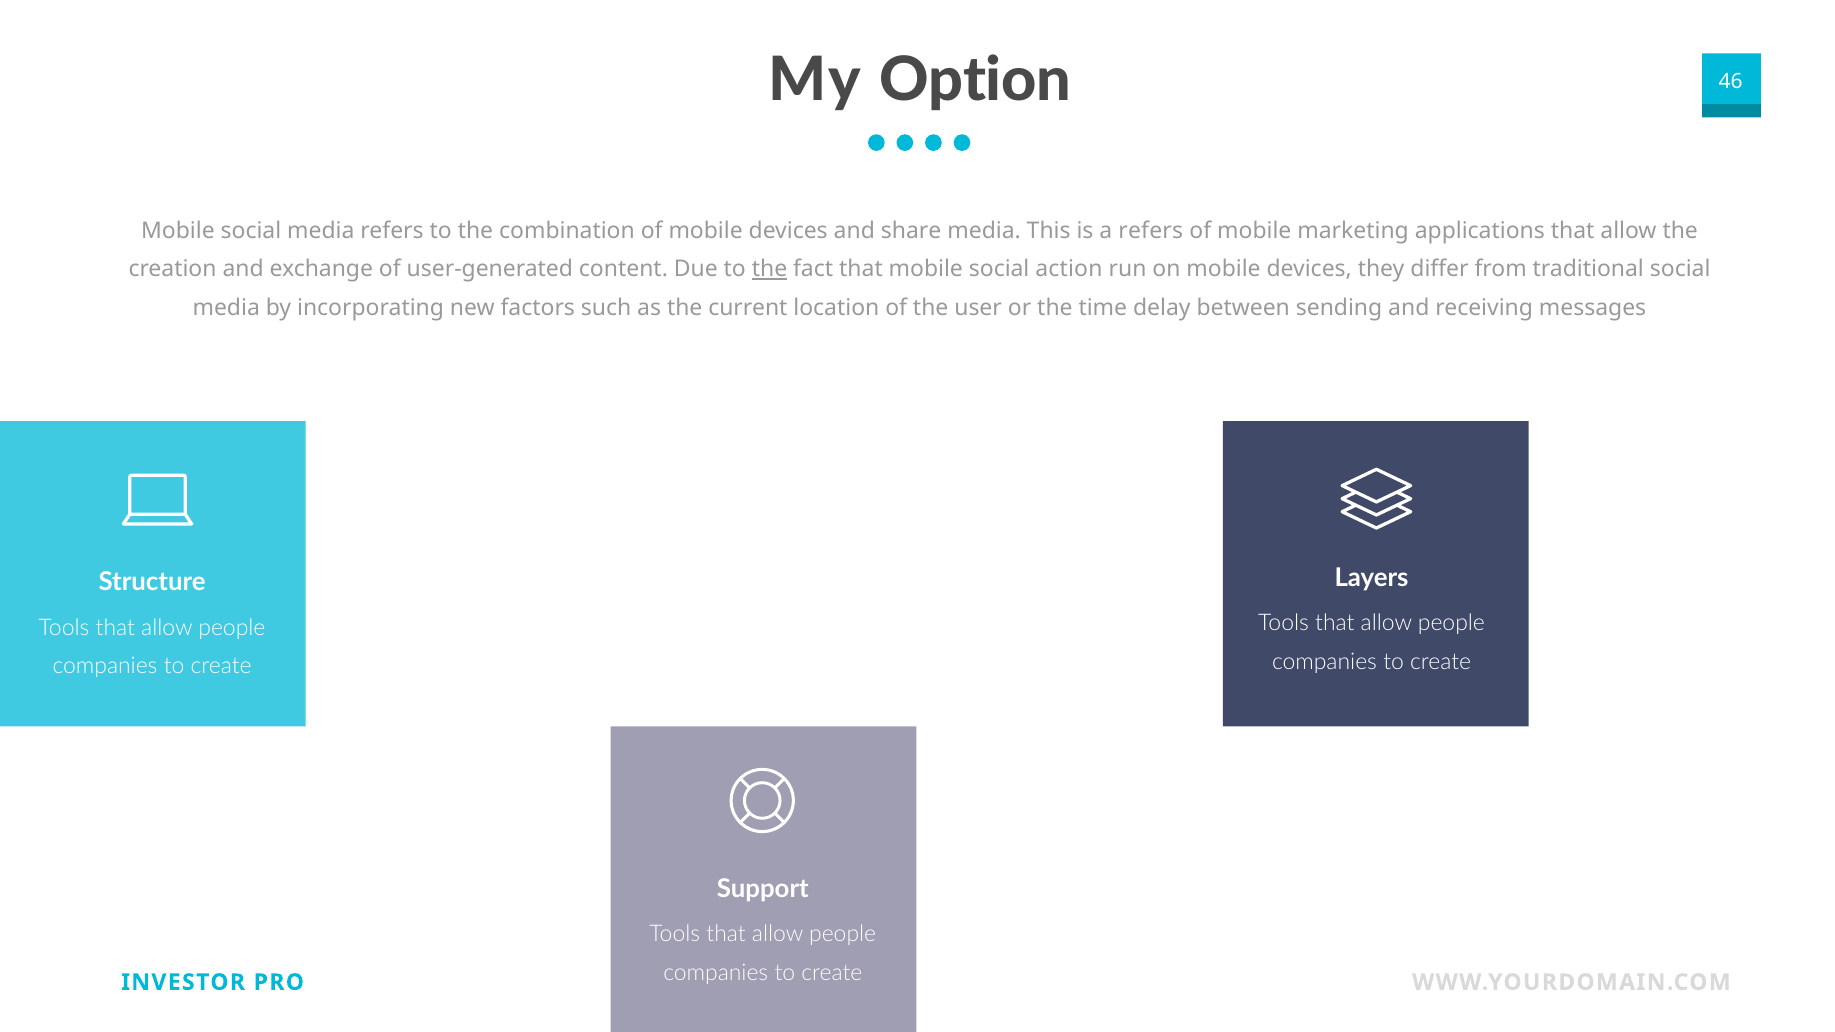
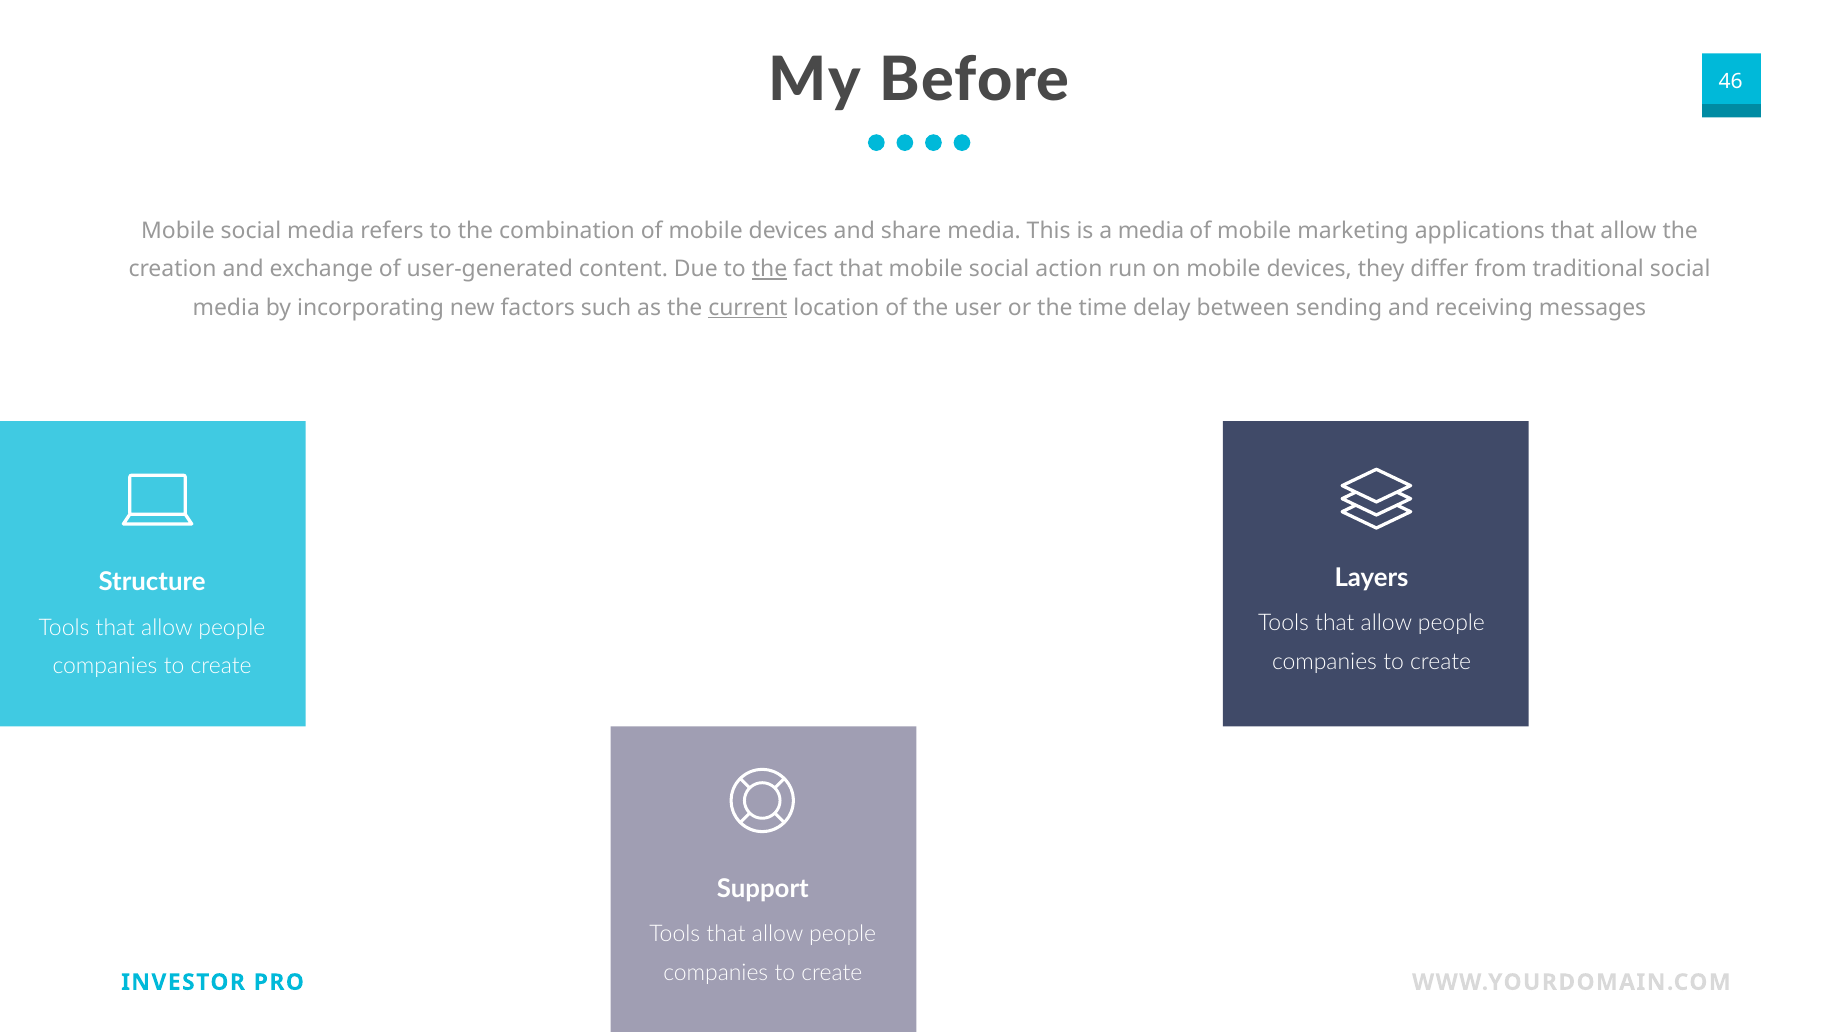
Option: Option -> Before
a refers: refers -> media
current underline: none -> present
